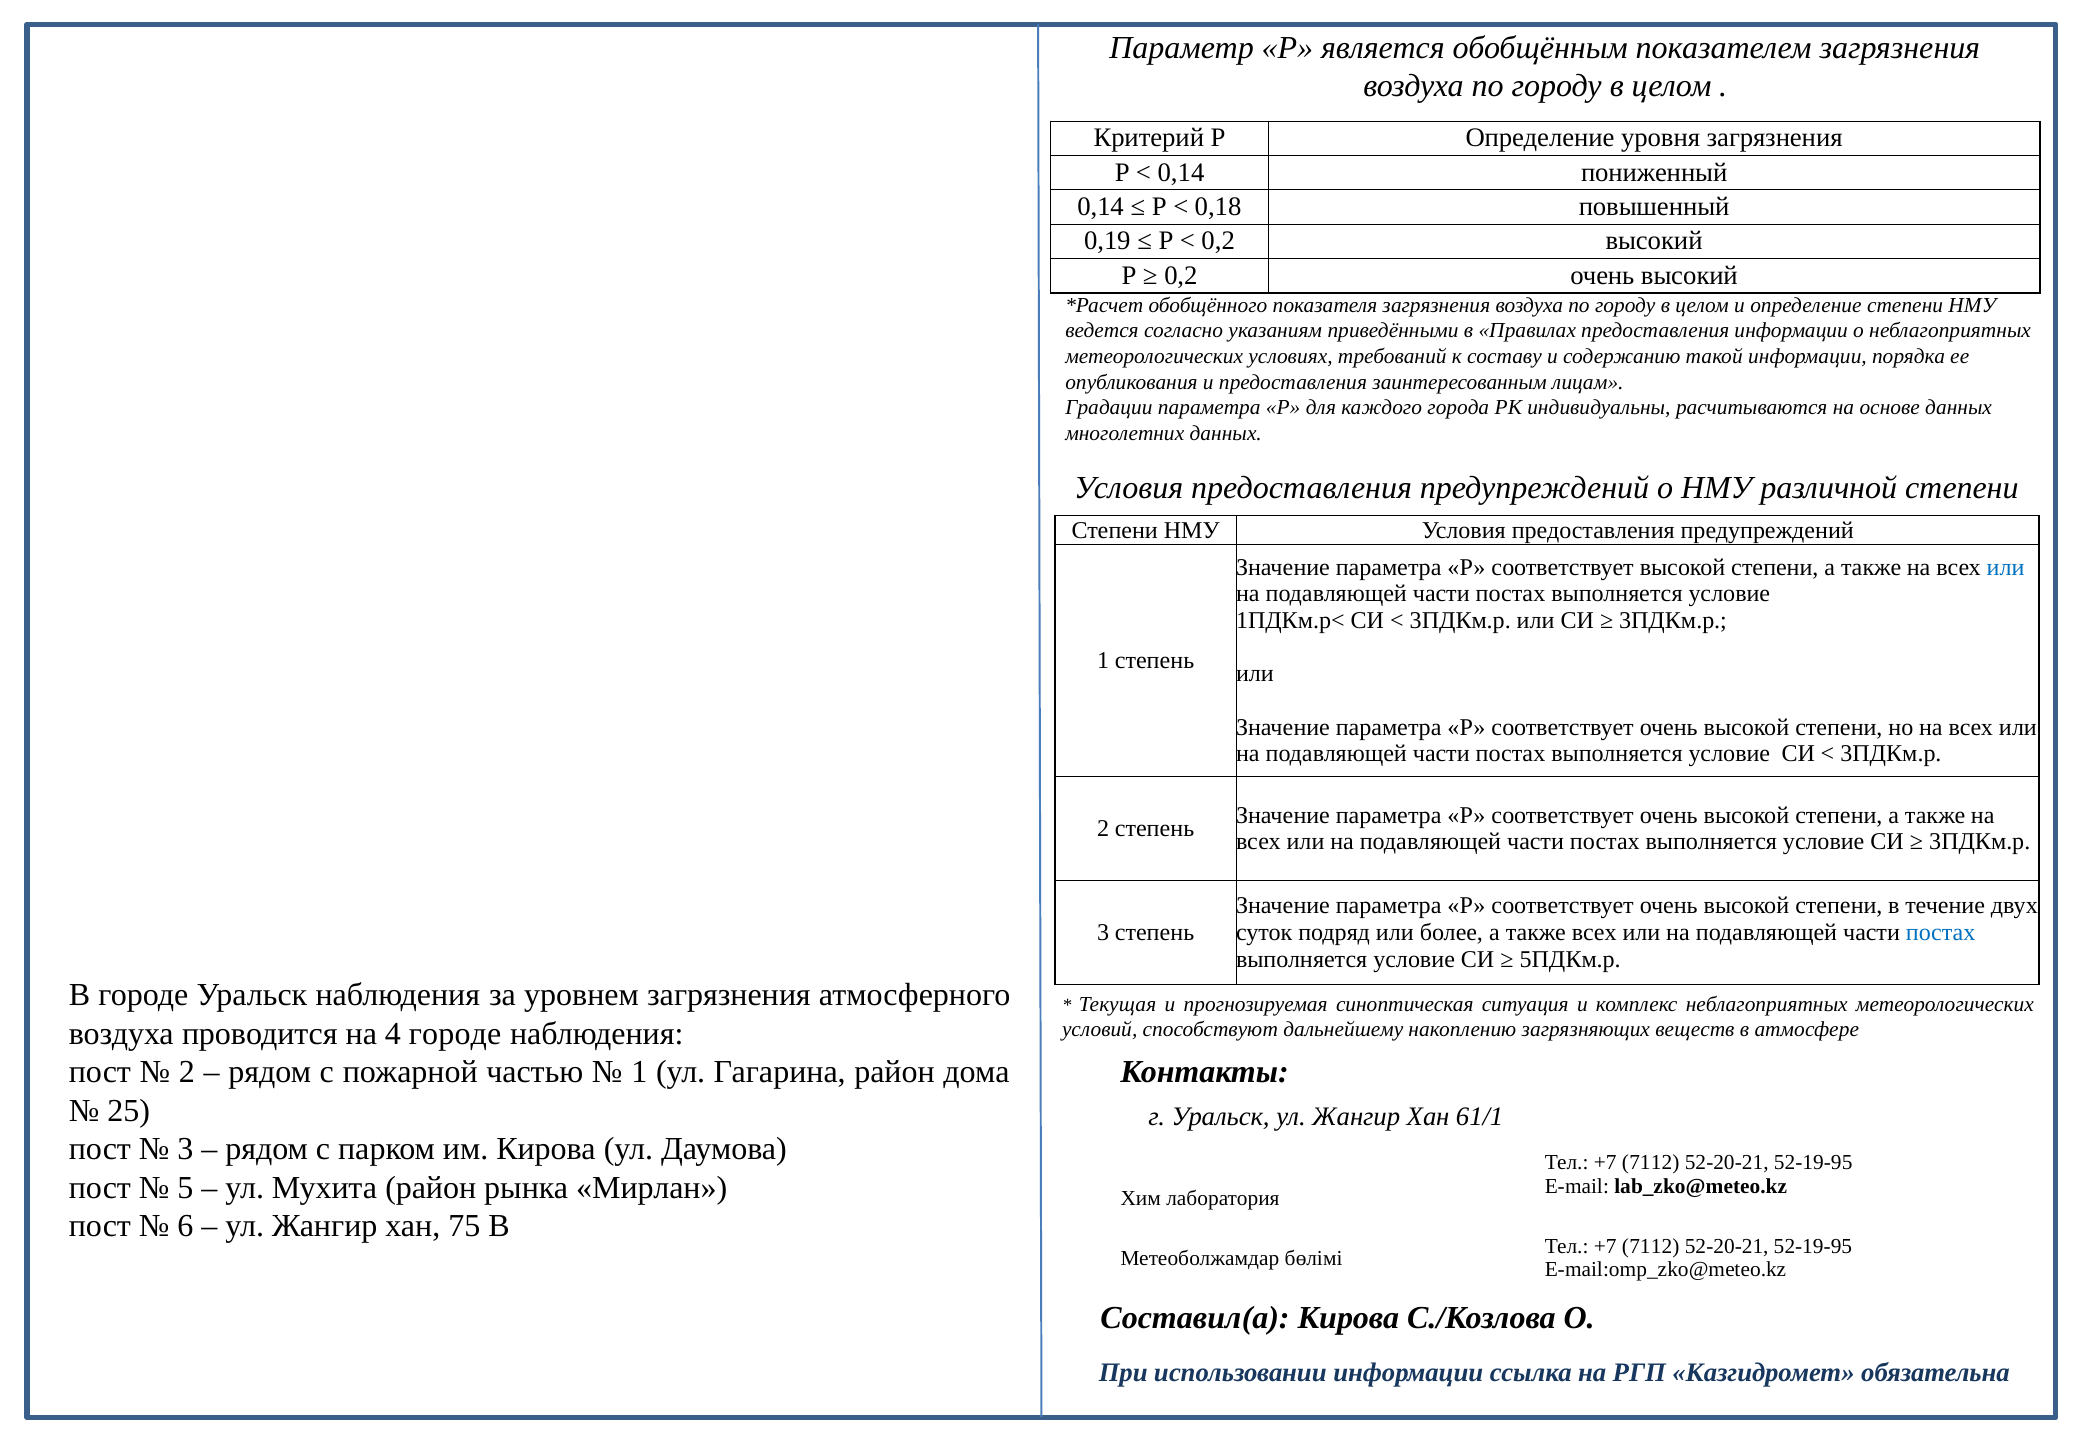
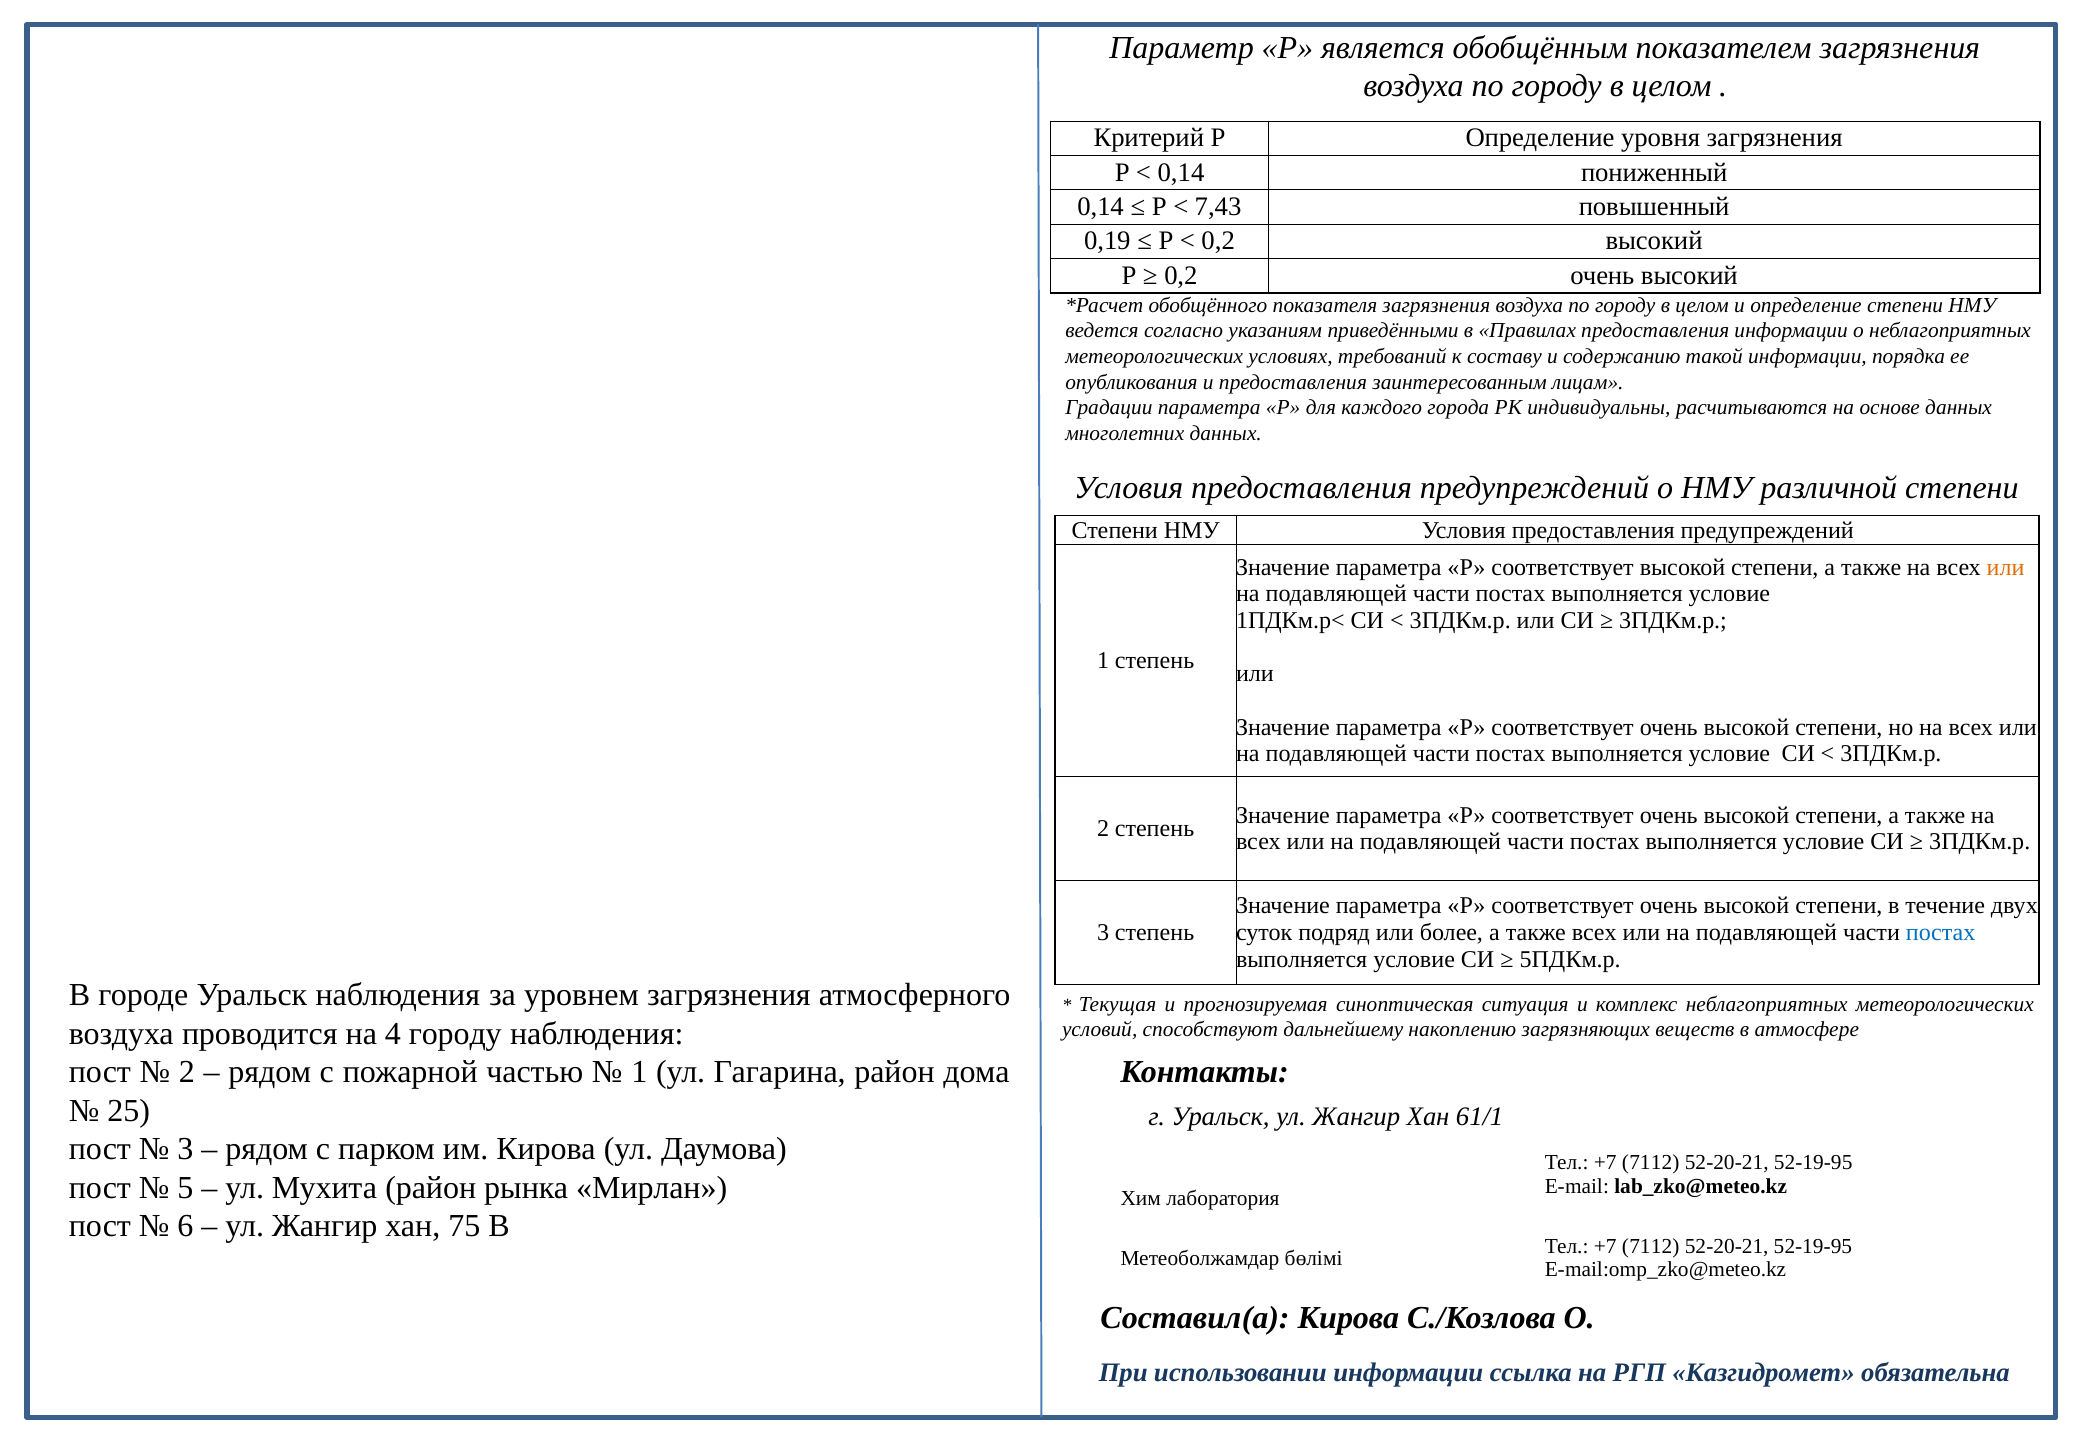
0,18: 0,18 -> 7,43
или at (2006, 567) colour: blue -> orange
4 городе: городе -> городу
